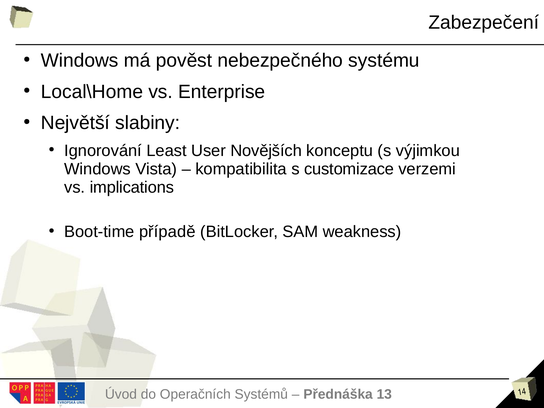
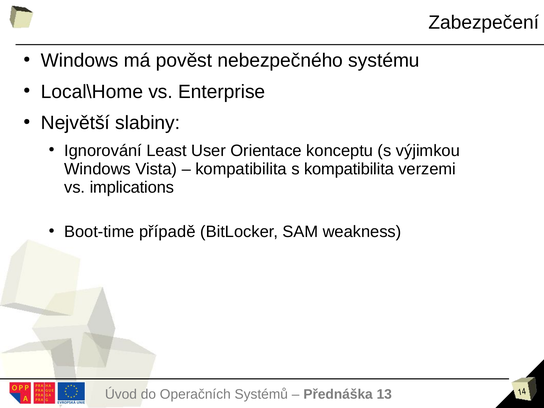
Novějších: Novějších -> Orientace
s customizace: customizace -> kompatibilita
